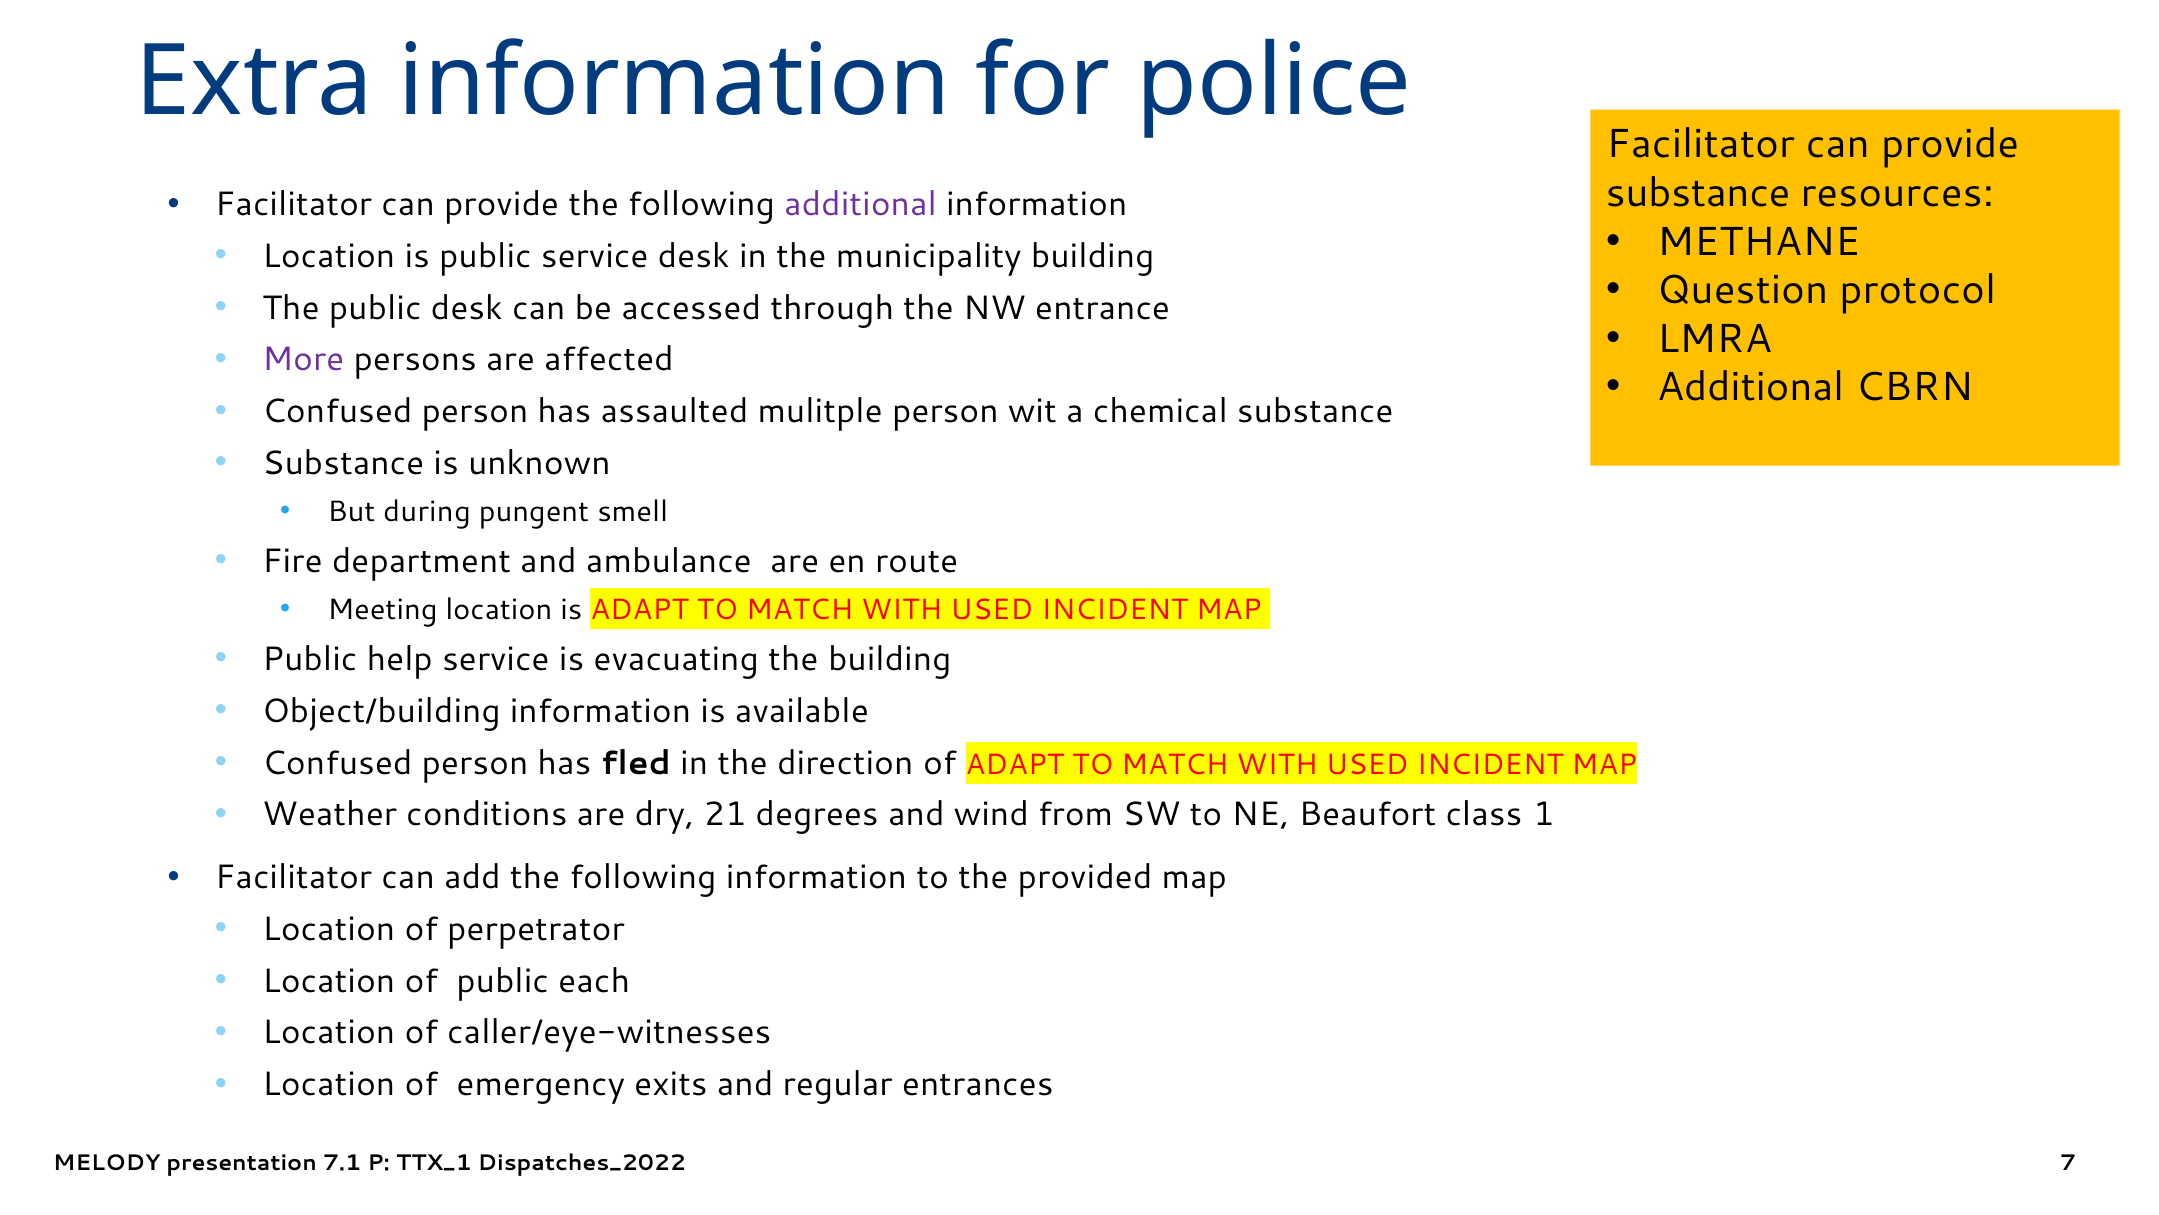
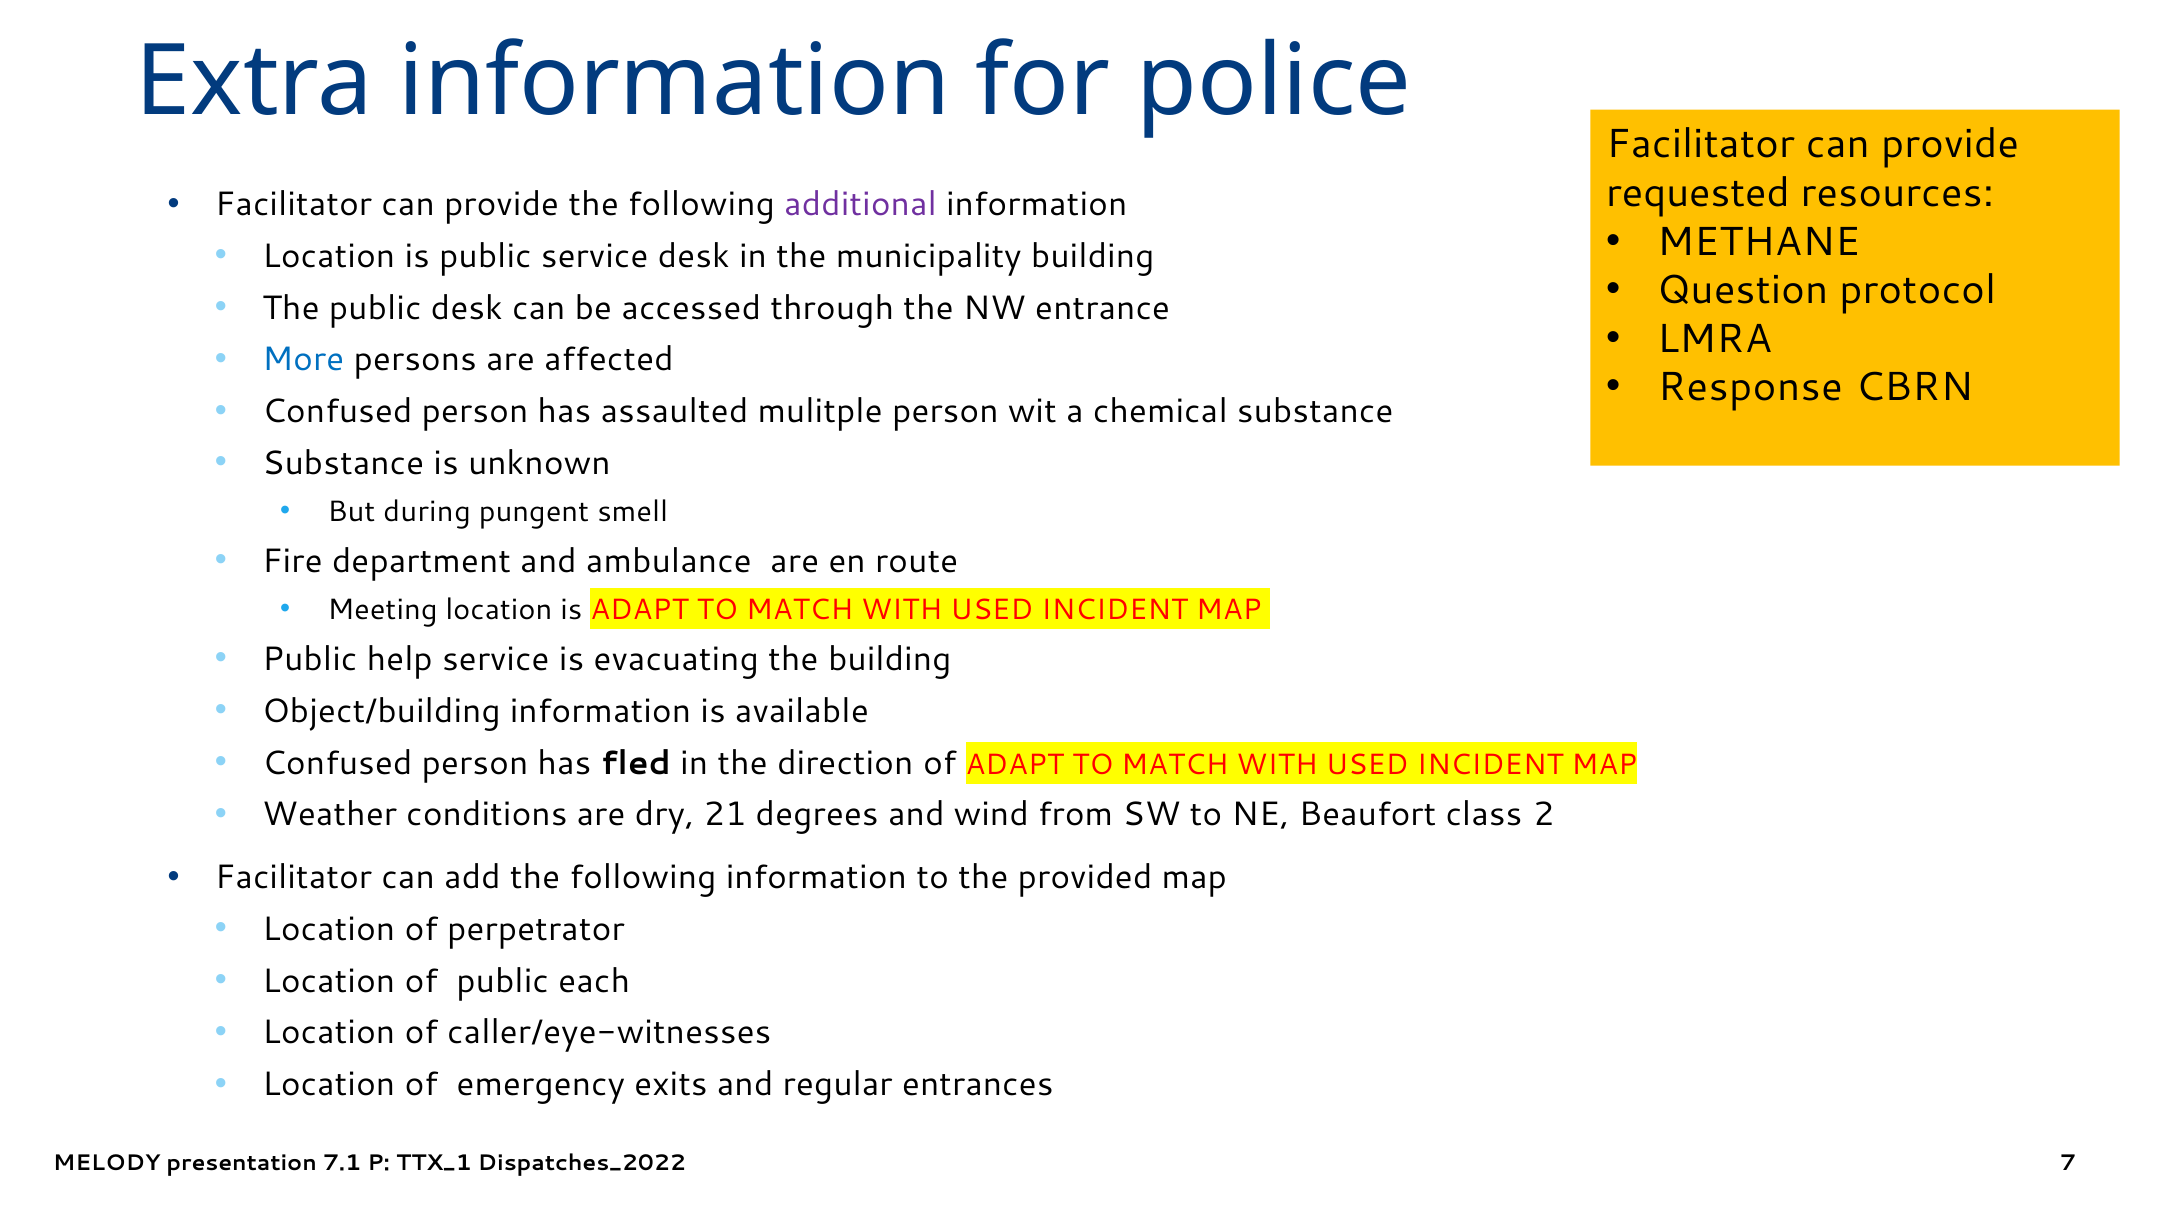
substance at (1698, 193): substance -> requested
More colour: purple -> blue
Additional at (1751, 387): Additional -> Response
1: 1 -> 2
